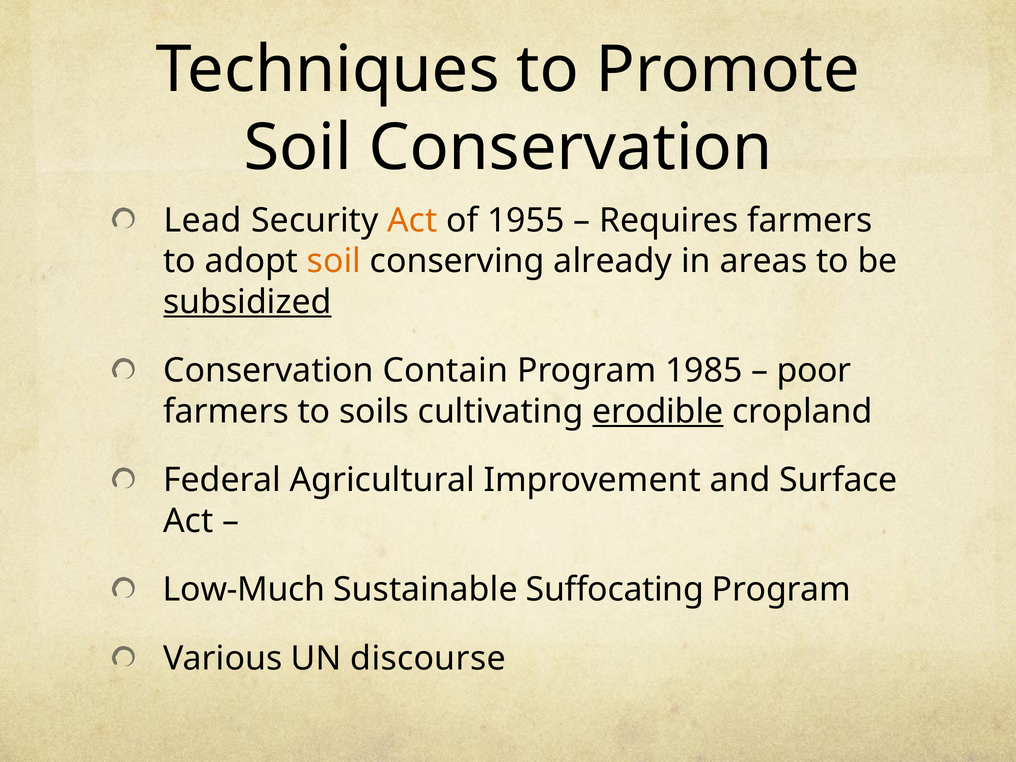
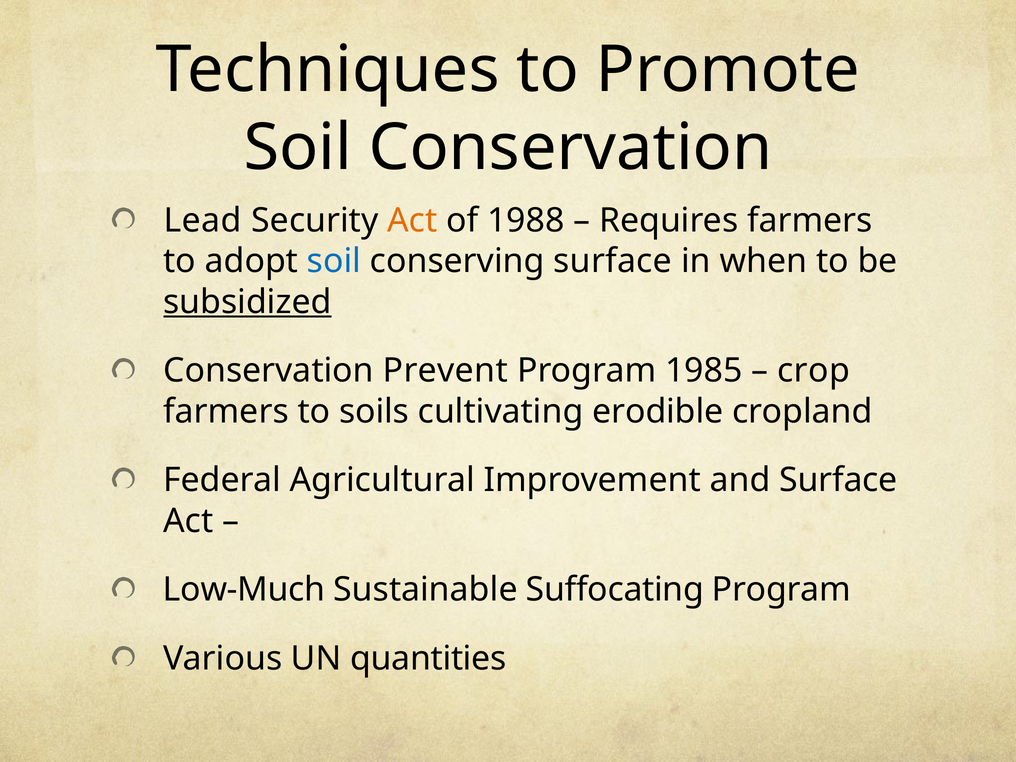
1955: 1955 -> 1988
soil at (334, 261) colour: orange -> blue
conserving already: already -> surface
areas: areas -> when
Contain: Contain -> Prevent
poor: poor -> crop
erodible underline: present -> none
discourse: discourse -> quantities
